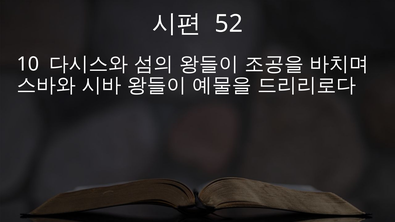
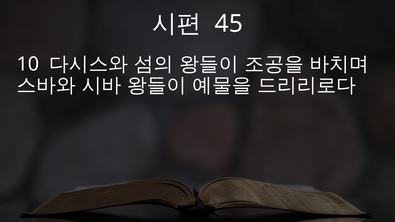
52: 52 -> 45
